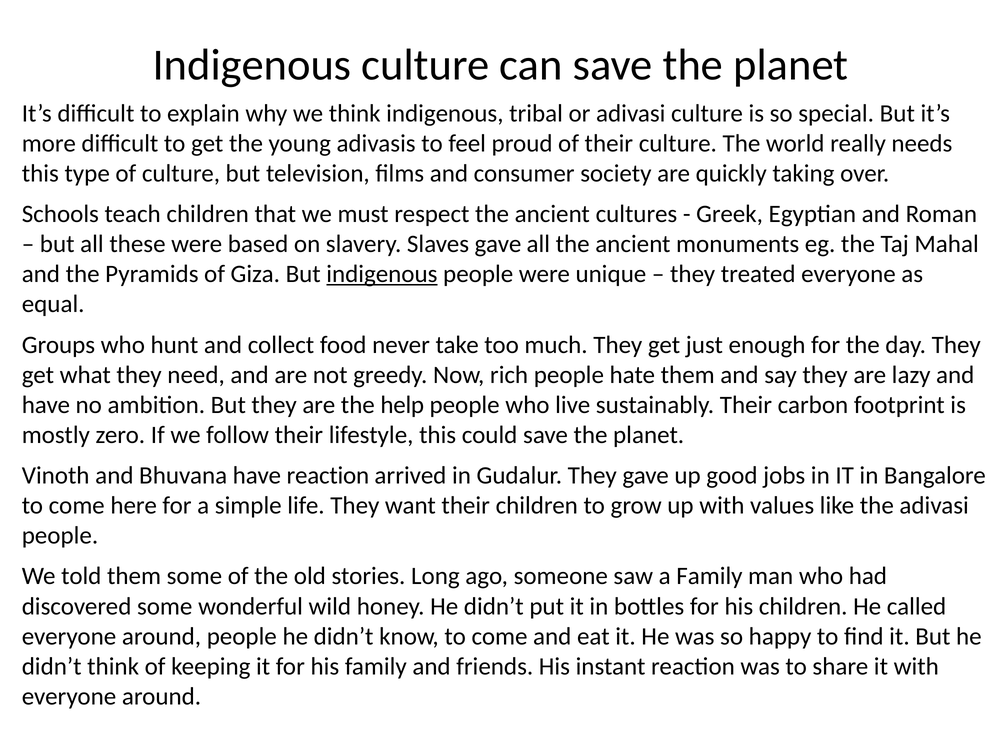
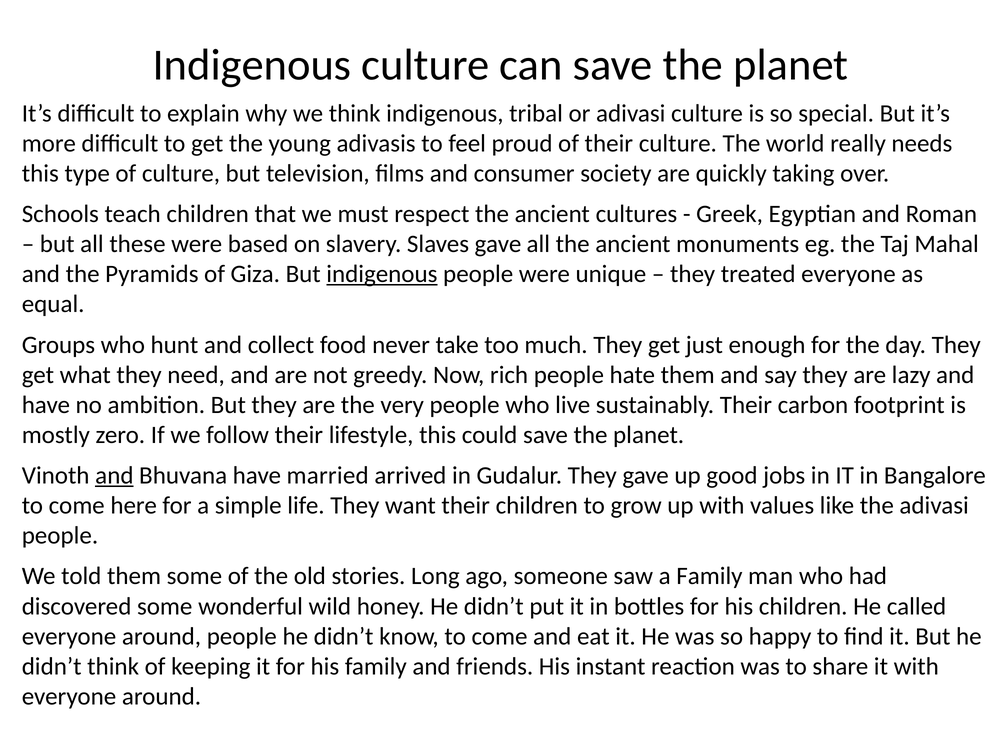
help: help -> very
and at (114, 476) underline: none -> present
have reaction: reaction -> married
